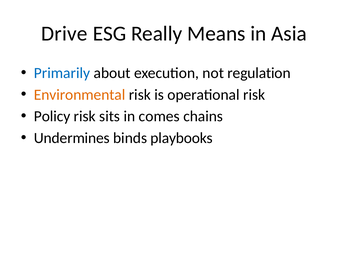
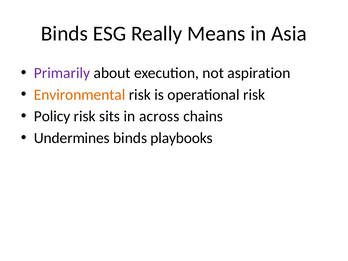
Drive at (64, 34): Drive -> Binds
Primarily colour: blue -> purple
regulation: regulation -> aspiration
comes: comes -> across
